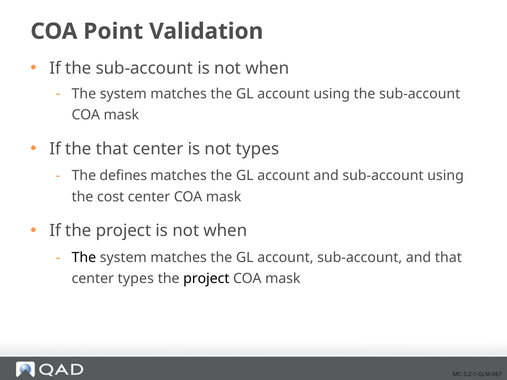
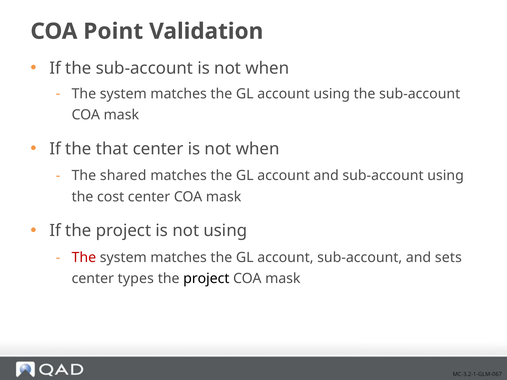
center is not types: types -> when
defines: defines -> shared
project is not when: when -> using
The at (84, 258) colour: black -> red
and that: that -> sets
